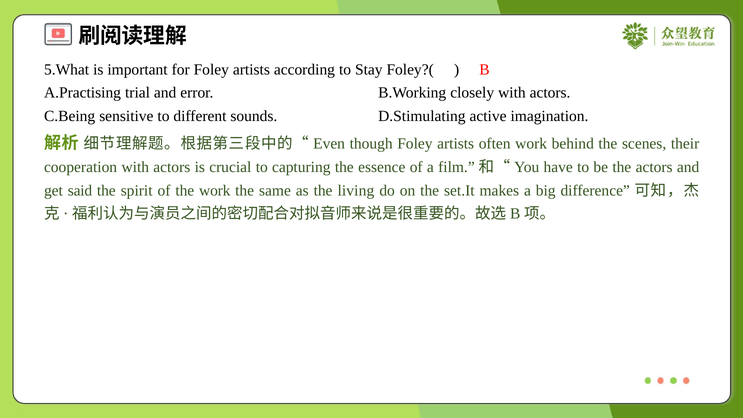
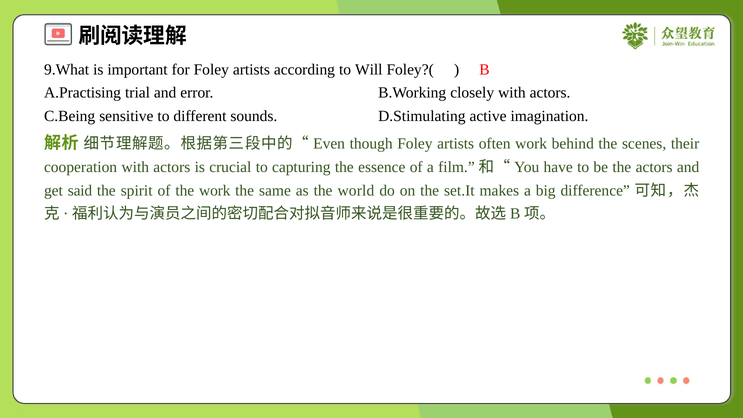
5.What: 5.What -> 9.What
Stay: Stay -> Will
living: living -> world
